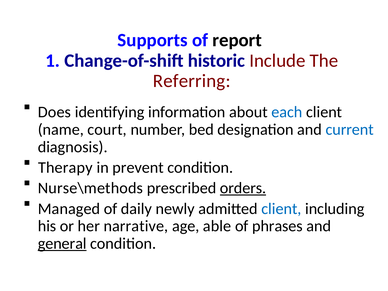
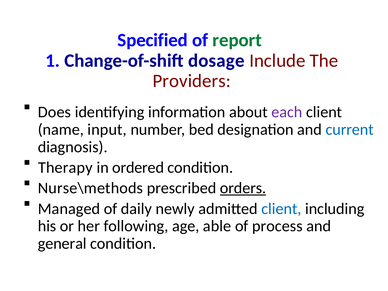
Supports: Supports -> Specified
report colour: black -> green
historic: historic -> dosage
Referring: Referring -> Providers
each colour: blue -> purple
court: court -> input
prevent: prevent -> ordered
narrative: narrative -> following
phrases: phrases -> process
general underline: present -> none
